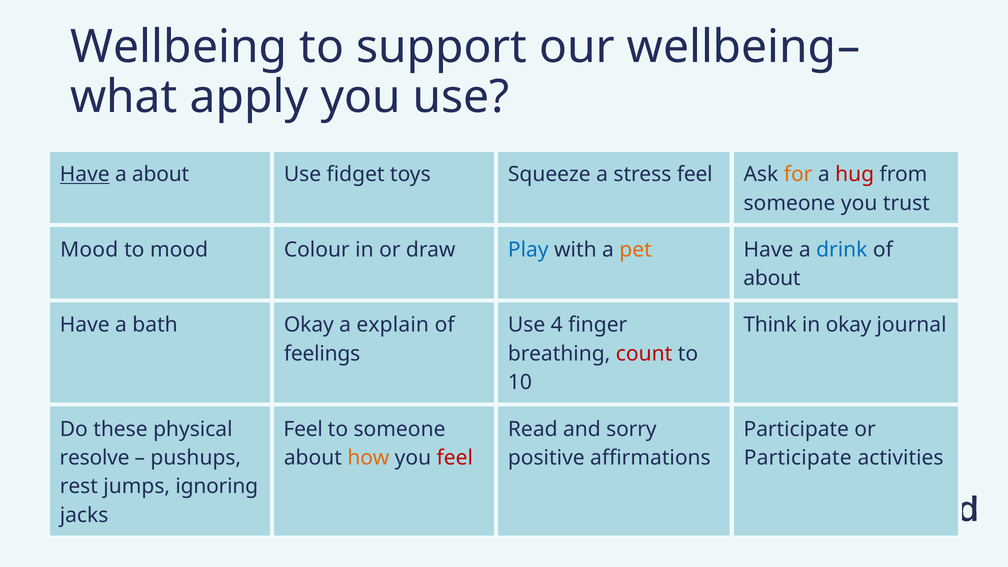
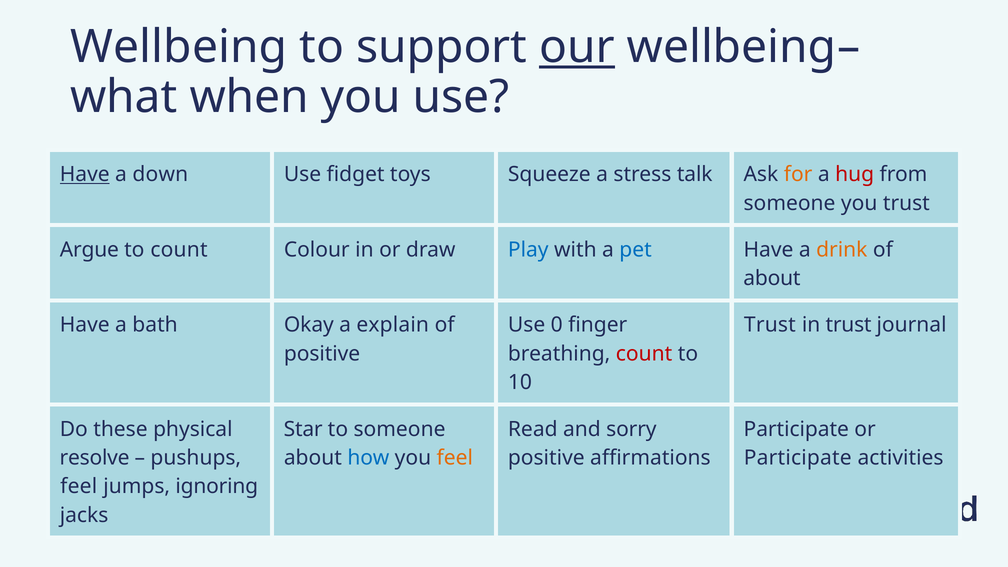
our underline: none -> present
apply: apply -> when
a about: about -> down
stress feel: feel -> talk
Mood at (89, 250): Mood -> Argue
to mood: mood -> count
pet colour: orange -> blue
drink colour: blue -> orange
4: 4 -> 0
Think at (770, 325): Think -> Trust
in okay: okay -> trust
feelings at (322, 354): feelings -> positive
Feel at (303, 429): Feel -> Star
how colour: orange -> blue
feel at (455, 458) colour: red -> orange
rest at (79, 487): rest -> feel
